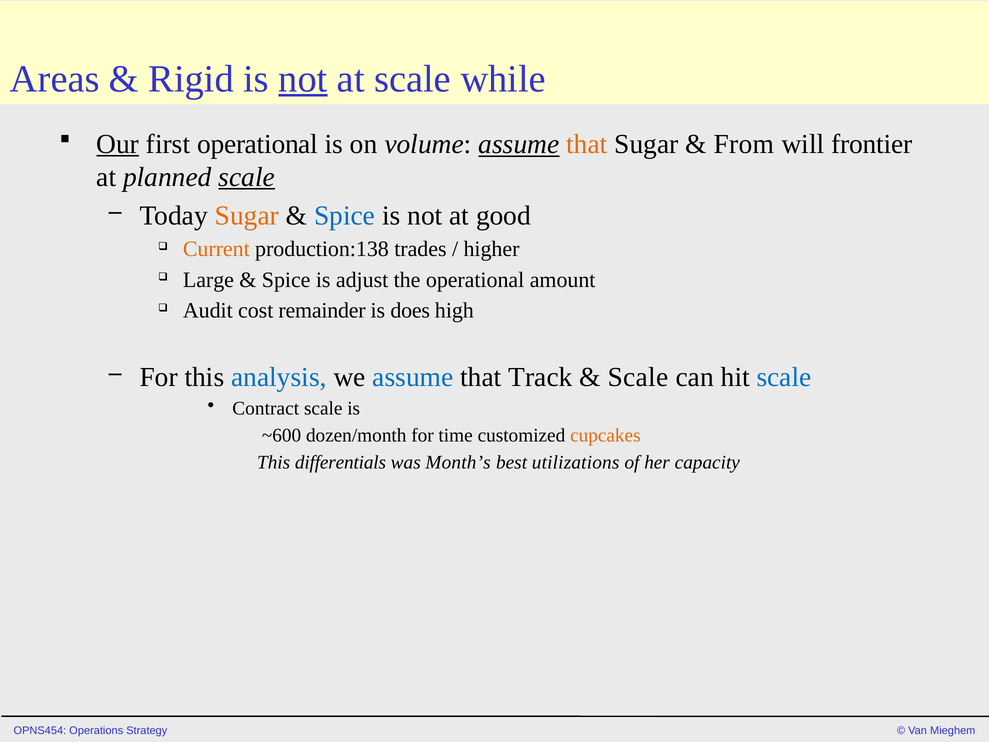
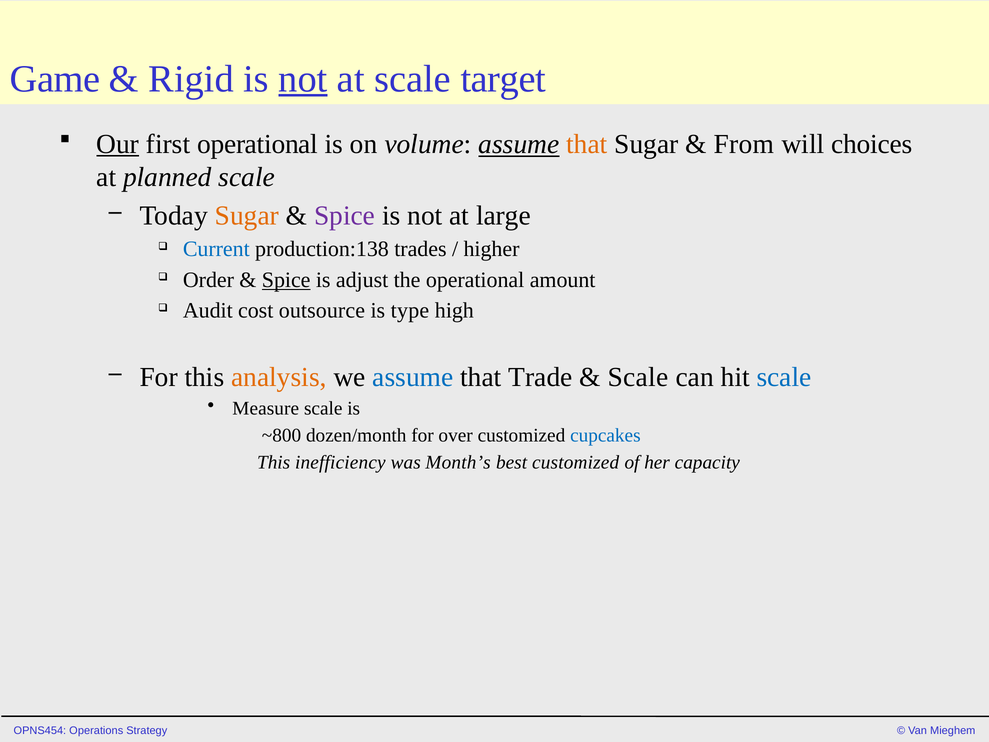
Areas: Areas -> Game
while: while -> target
frontier: frontier -> choices
scale at (247, 177) underline: present -> none
Spice at (345, 216) colour: blue -> purple
good: good -> large
Current colour: orange -> blue
Large: Large -> Order
Spice at (286, 280) underline: none -> present
remainder: remainder -> outsource
does: does -> type
analysis colour: blue -> orange
Track: Track -> Trade
Contract: Contract -> Measure
~600: ~600 -> ~800
time: time -> over
cupcakes colour: orange -> blue
differentials: differentials -> inefficiency
best utilizations: utilizations -> customized
